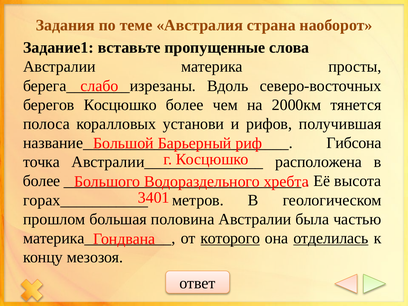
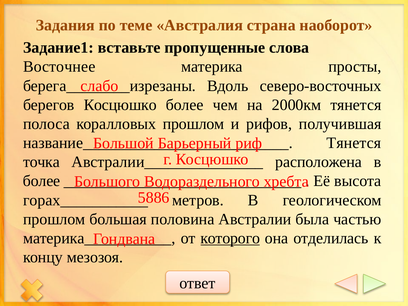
Австралии at (59, 67): Австралии -> Восточнее
коралловых установи: установи -> прошлом
Гибсона at (354, 143): Гибсона -> Тянется
3401: 3401 -> 5886
отделилась underline: present -> none
